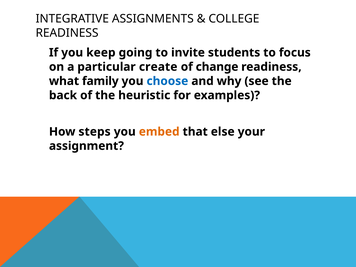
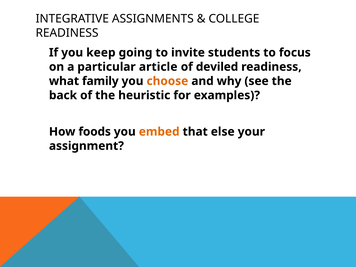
create: create -> article
change: change -> deviled
choose colour: blue -> orange
steps: steps -> foods
